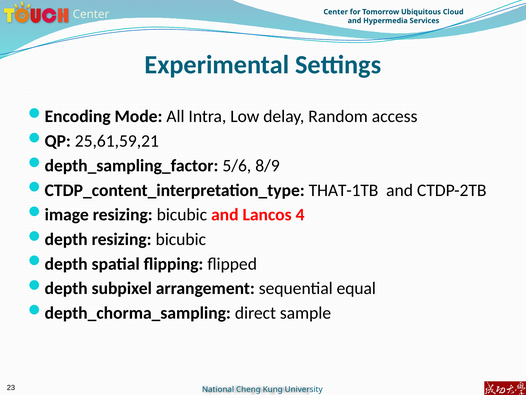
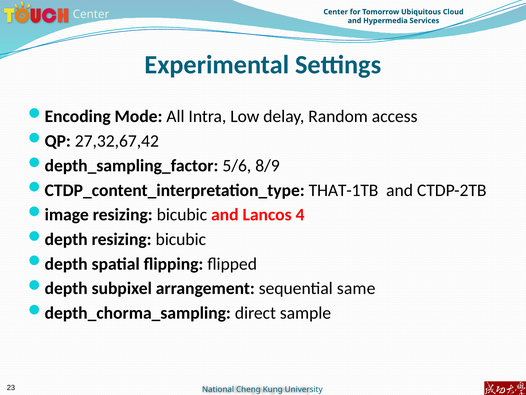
25,61,59,21: 25,61,59,21 -> 27,32,67,42
equal: equal -> same
